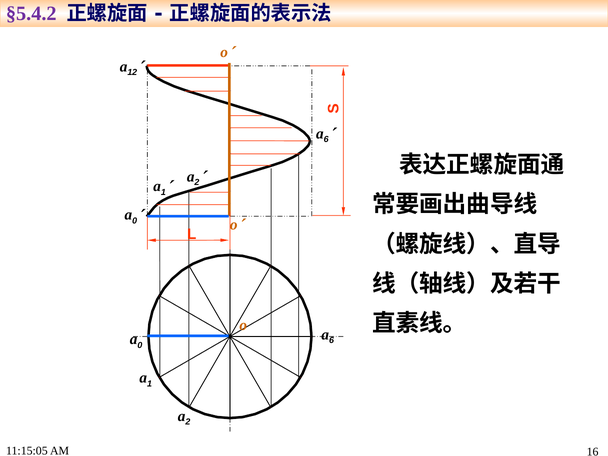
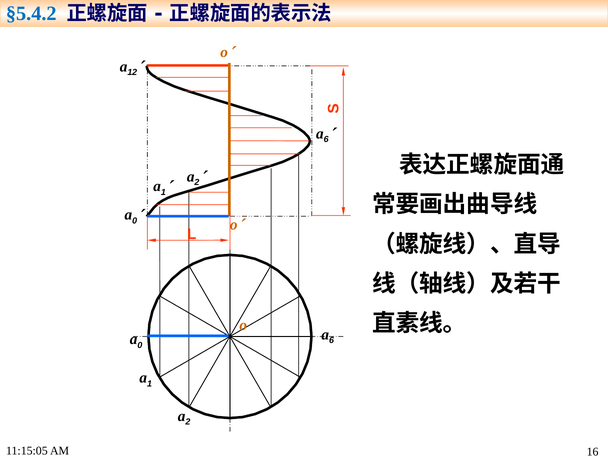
§5.4.2 colour: purple -> blue
